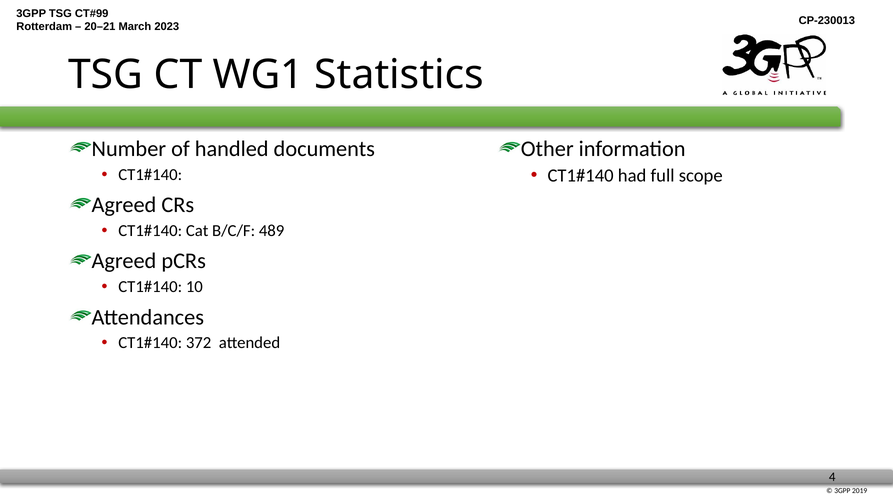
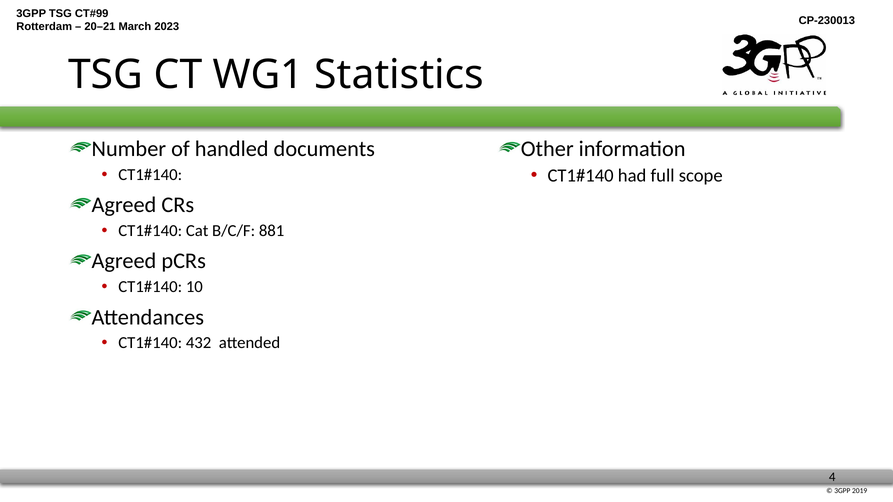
489: 489 -> 881
372: 372 -> 432
